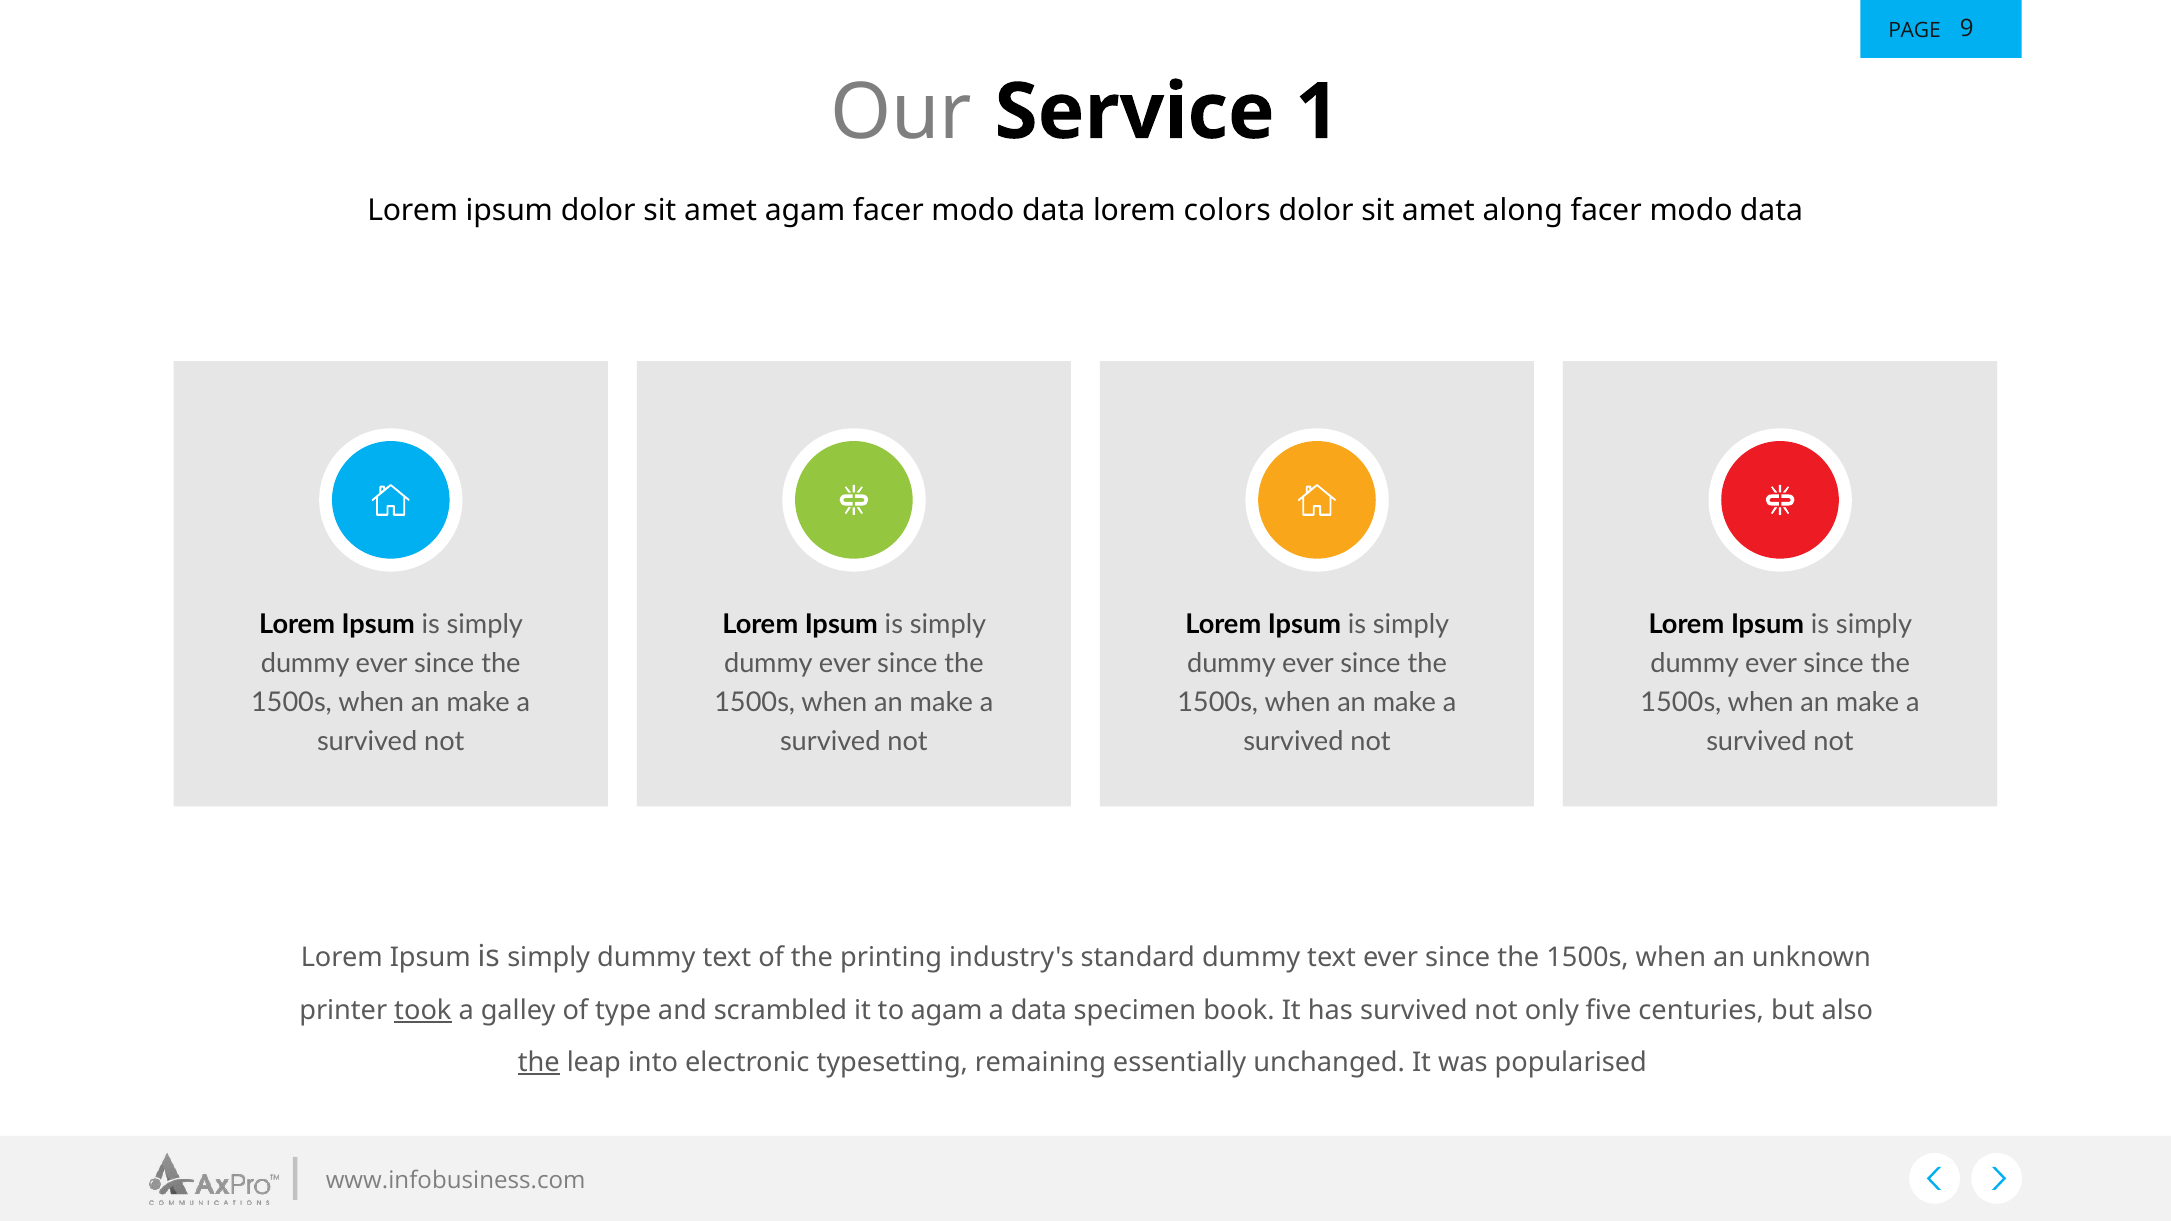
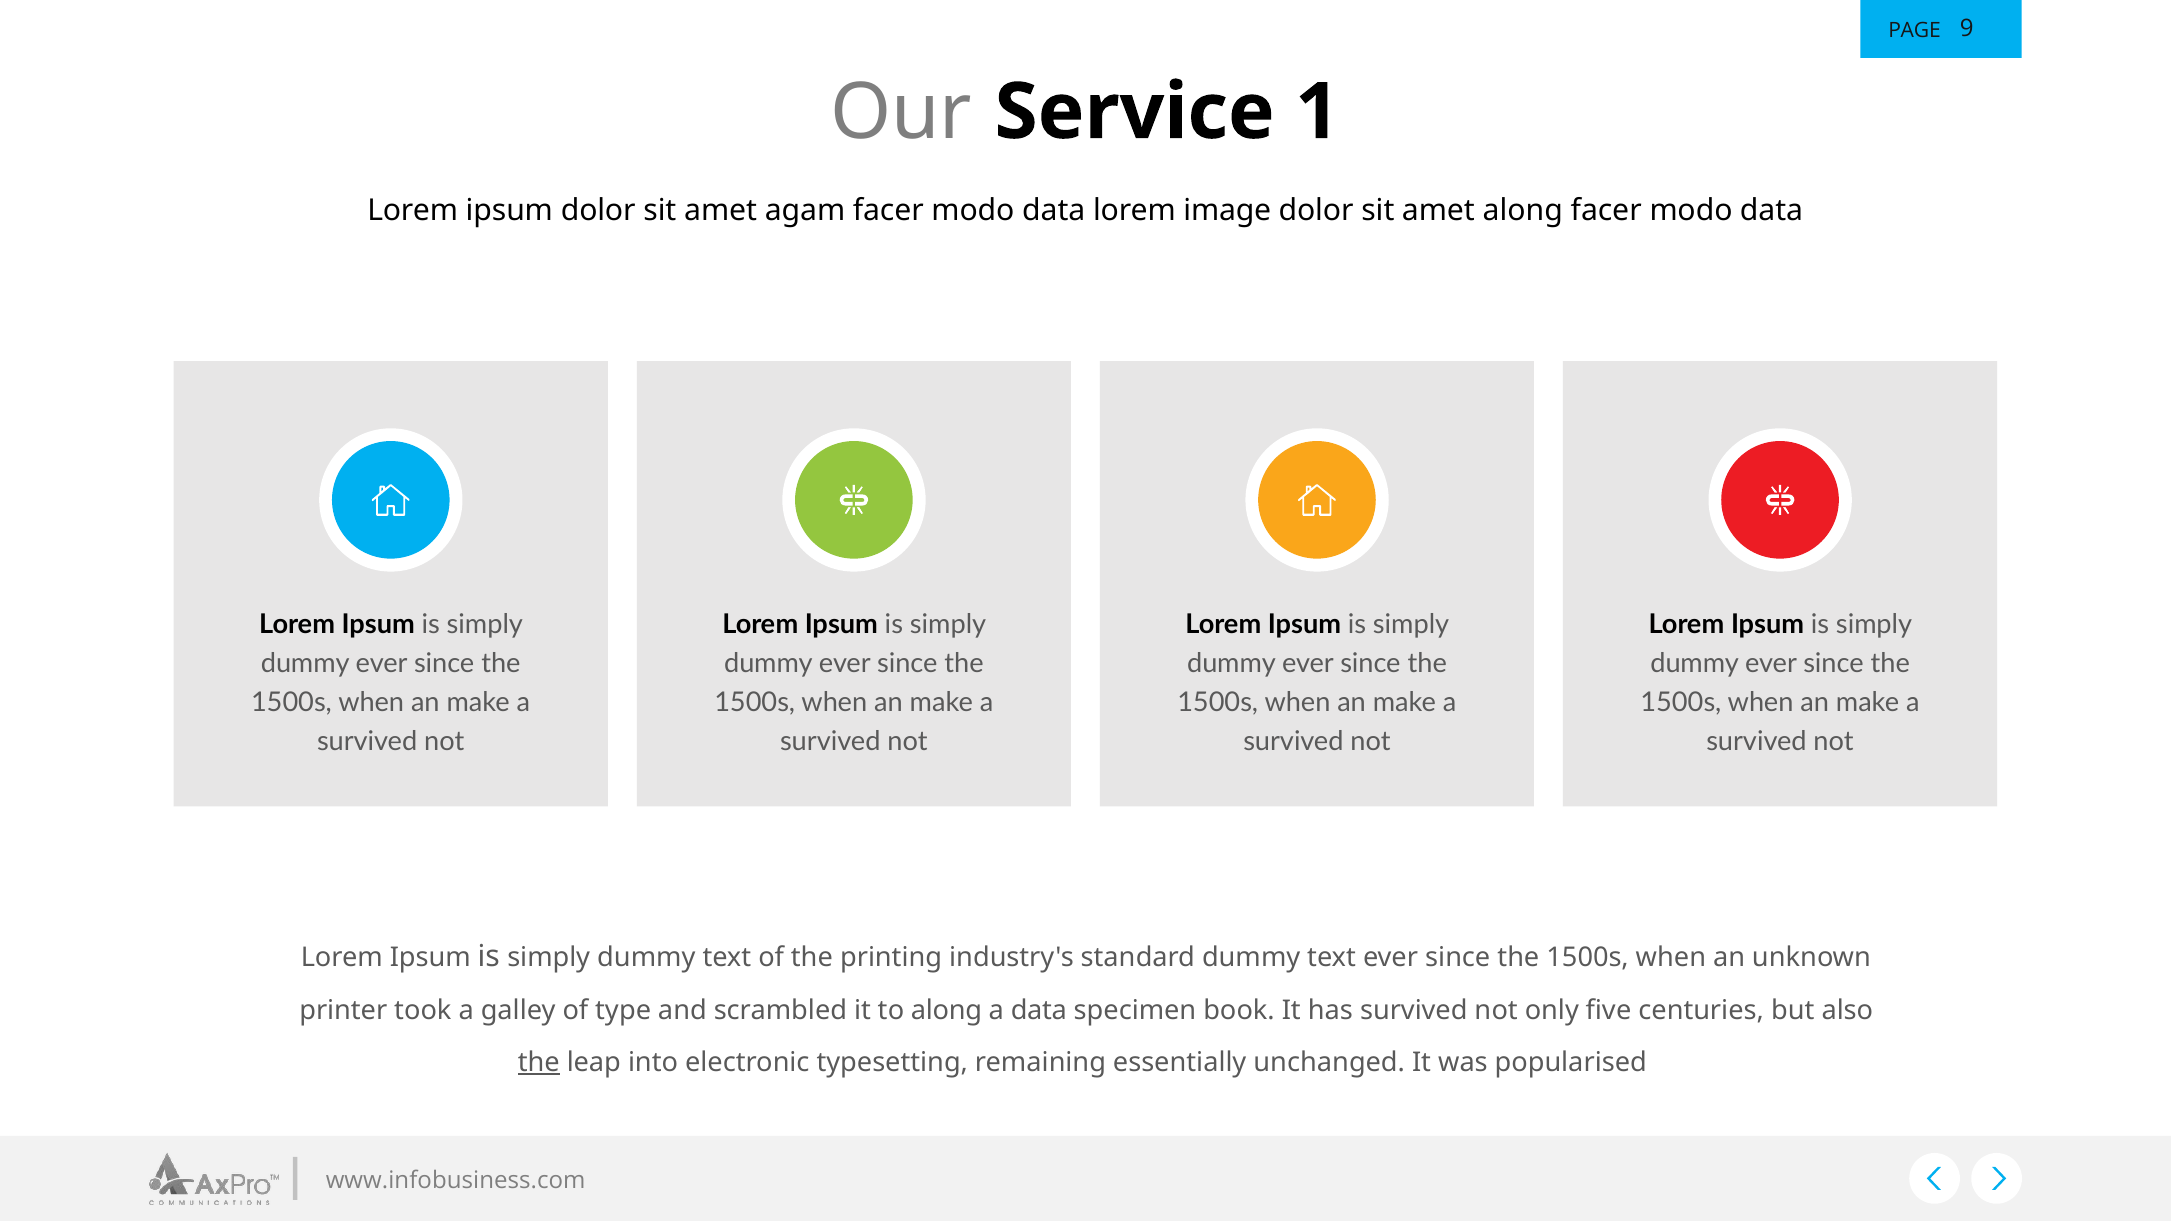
colors: colors -> image
took underline: present -> none
to agam: agam -> along
